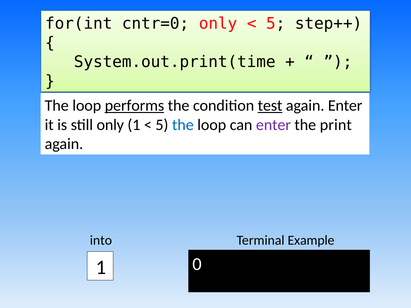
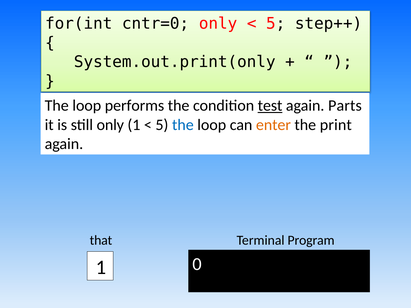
System.out.print(time: System.out.print(time -> System.out.print(only
performs underline: present -> none
again Enter: Enter -> Parts
enter at (273, 125) colour: purple -> orange
into: into -> that
Example: Example -> Program
